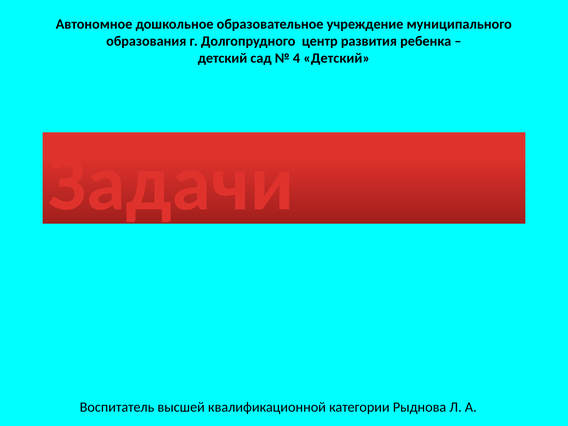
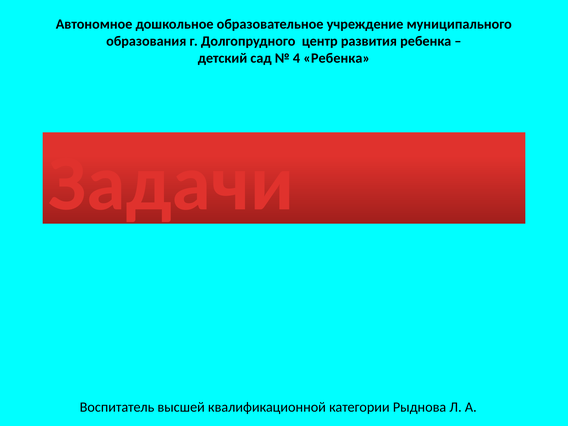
4 Детский: Детский -> Ребенка
